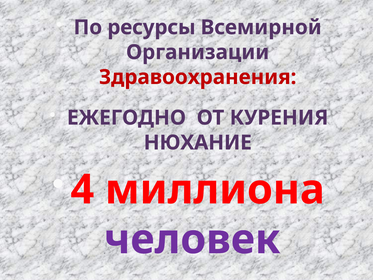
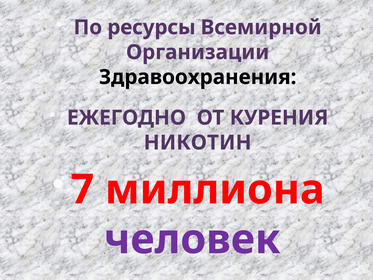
Здравоохранения colour: red -> black
НЮХАНИЕ: НЮХАНИЕ -> НИКОТИН
4: 4 -> 7
